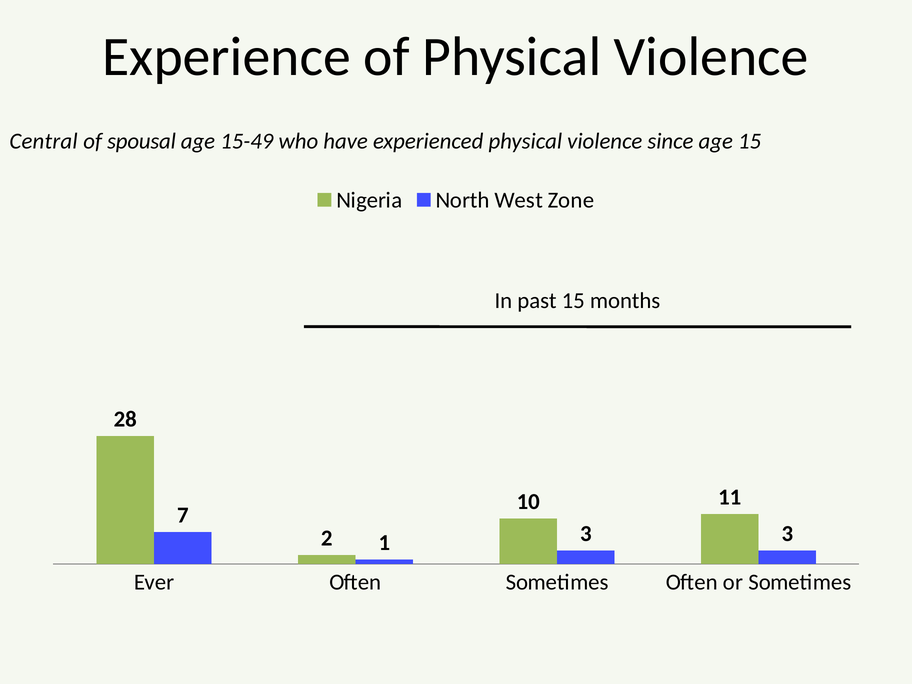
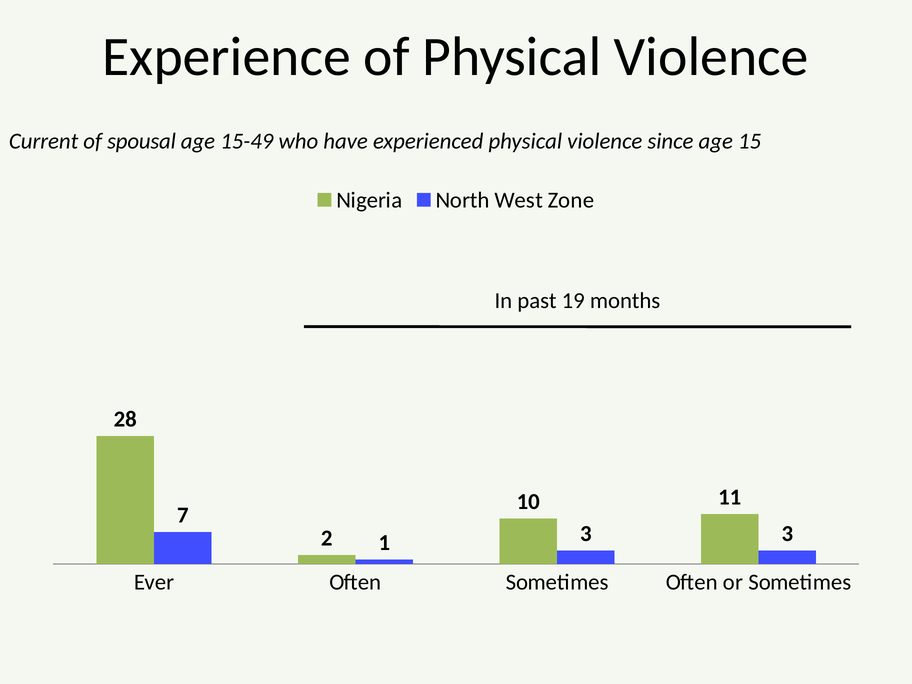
Central: Central -> Current
past 15: 15 -> 19
